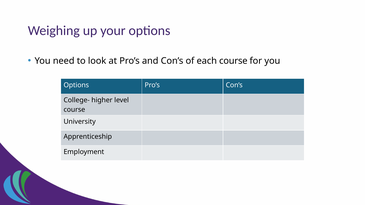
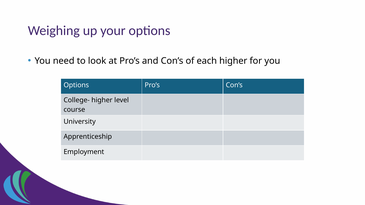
each course: course -> higher
